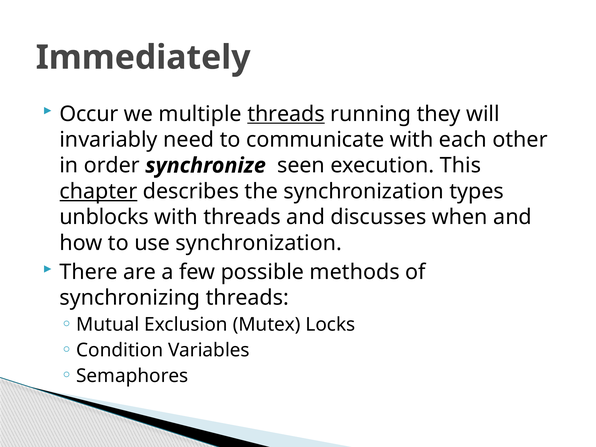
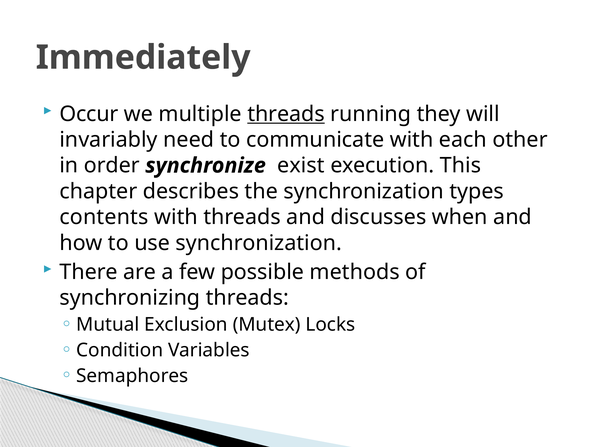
seen: seen -> exist
chapter underline: present -> none
unblocks: unblocks -> contents
